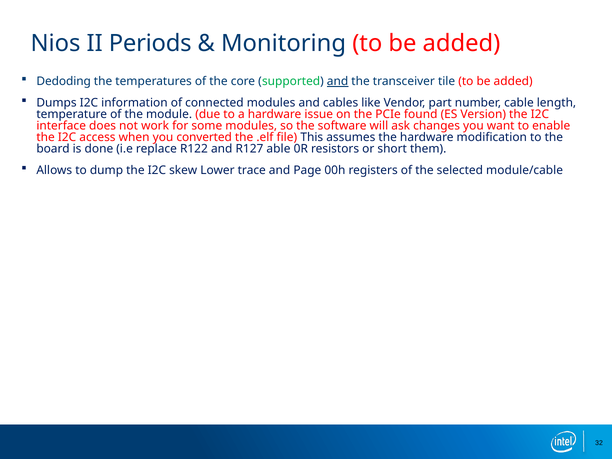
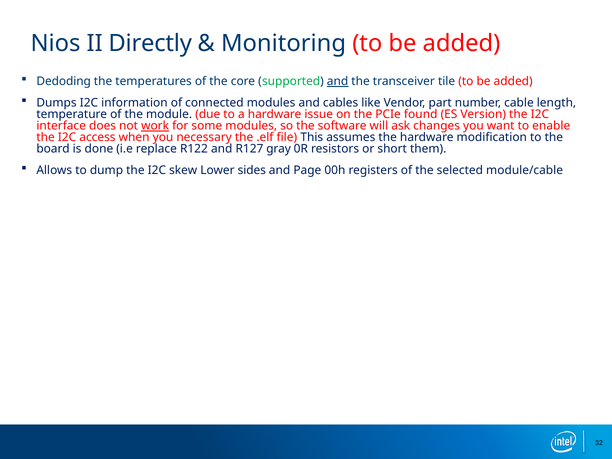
Periods: Periods -> Directly
work underline: none -> present
converted: converted -> necessary
able: able -> gray
trace: trace -> sides
